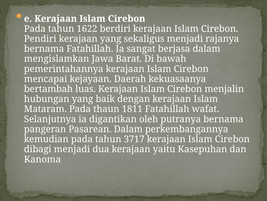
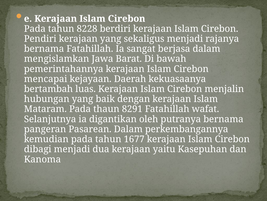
1622: 1622 -> 8228
1811: 1811 -> 8291
3717: 3717 -> 1677
